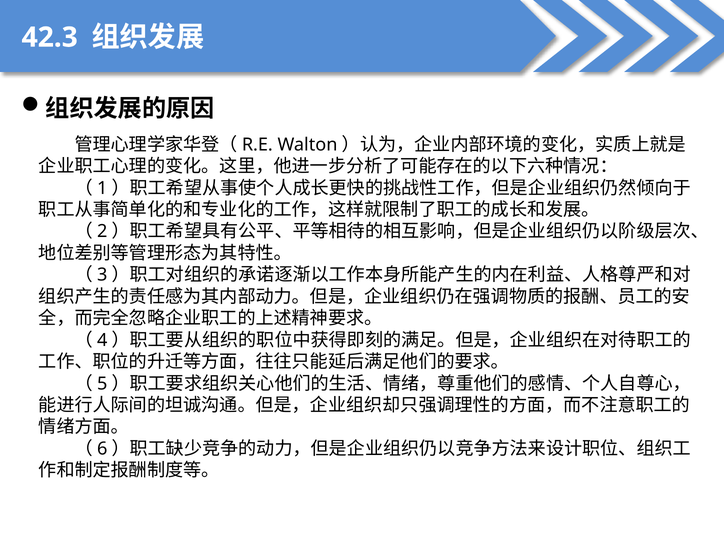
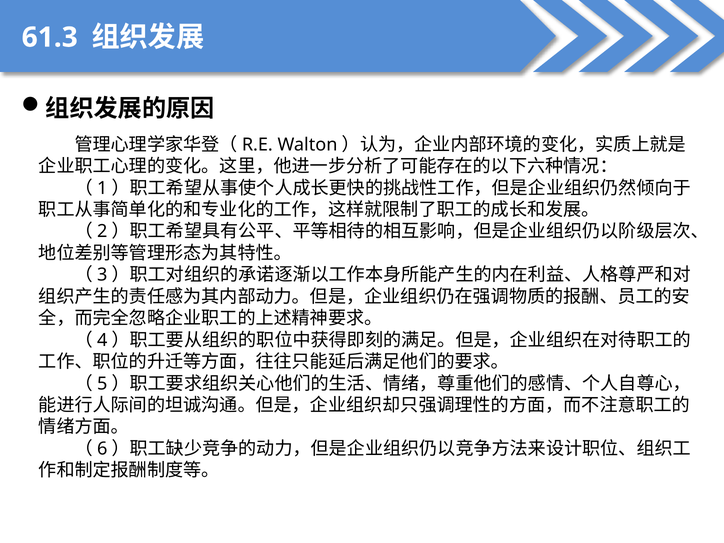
42.3: 42.3 -> 61.3
